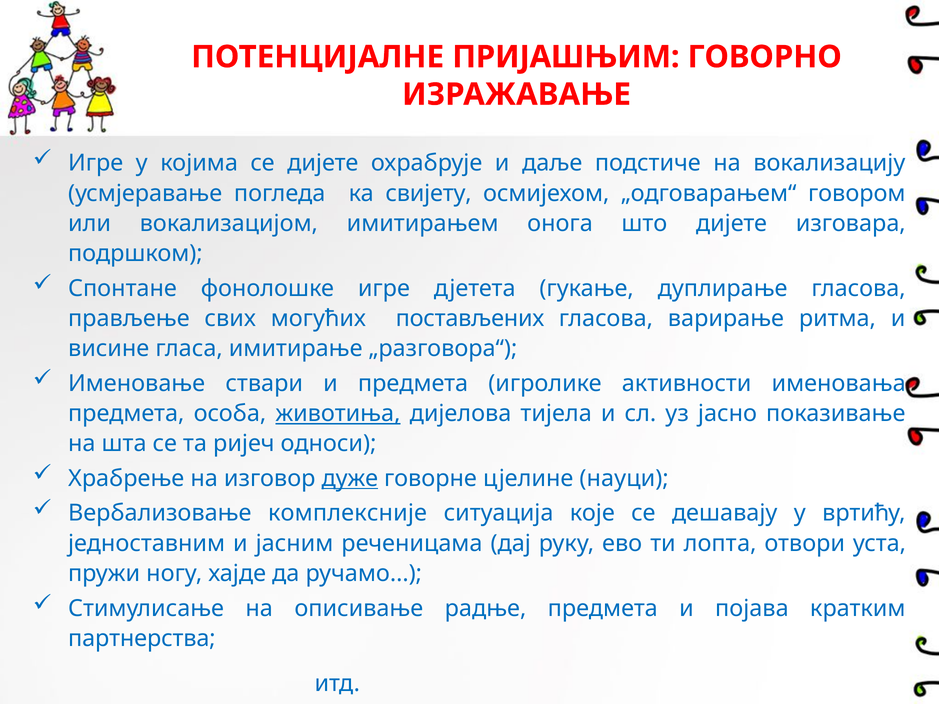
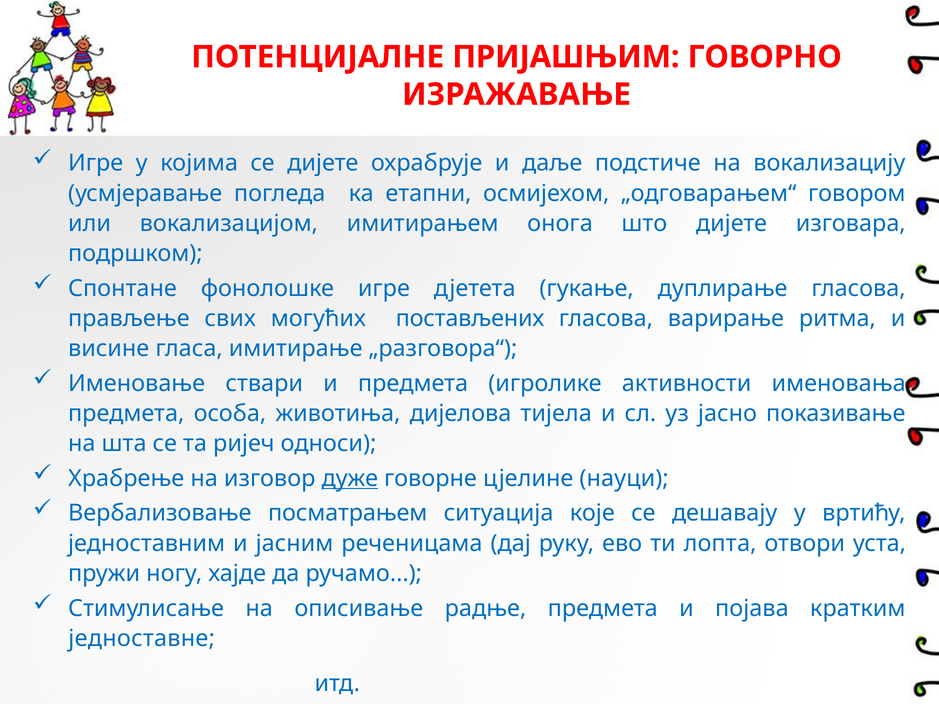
свијету: свијету -> етапни
животиња underline: present -> none
комплексније: комплексније -> посматрањем
партнерства: партнерства -> једноставне
